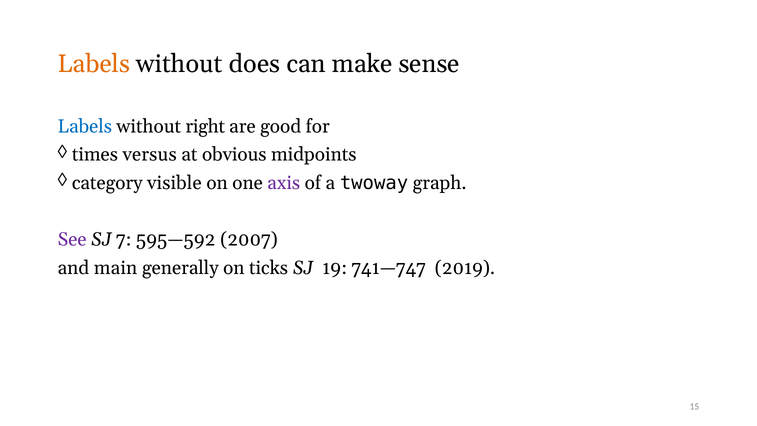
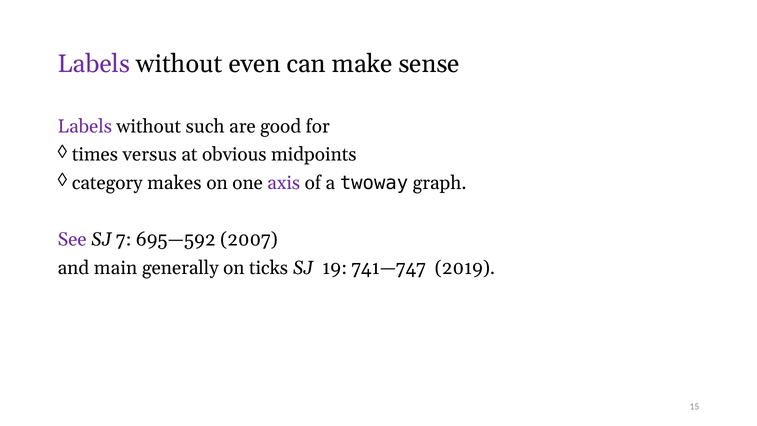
Labels at (94, 64) colour: orange -> purple
does: does -> even
Labels at (85, 126) colour: blue -> purple
right: right -> such
visible: visible -> makes
595―592: 595―592 -> 695―592
